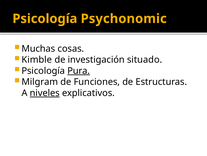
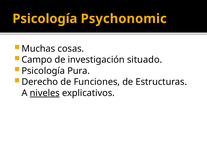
Kimble: Kimble -> Campo
Pura underline: present -> none
Milgram: Milgram -> Derecho
